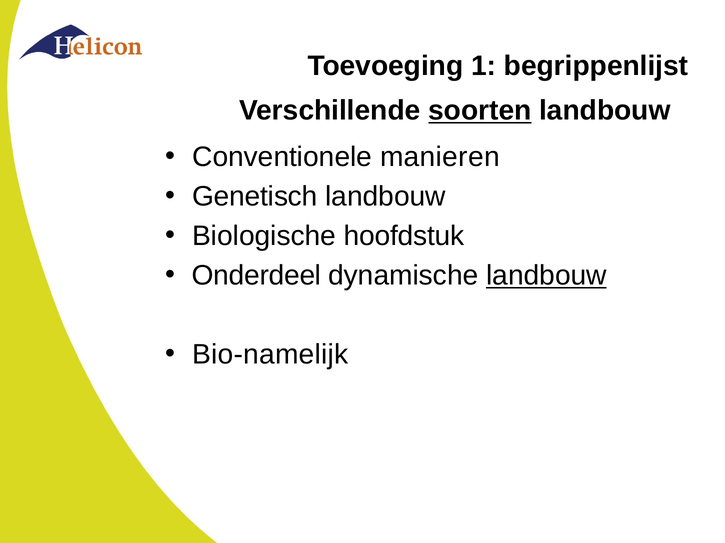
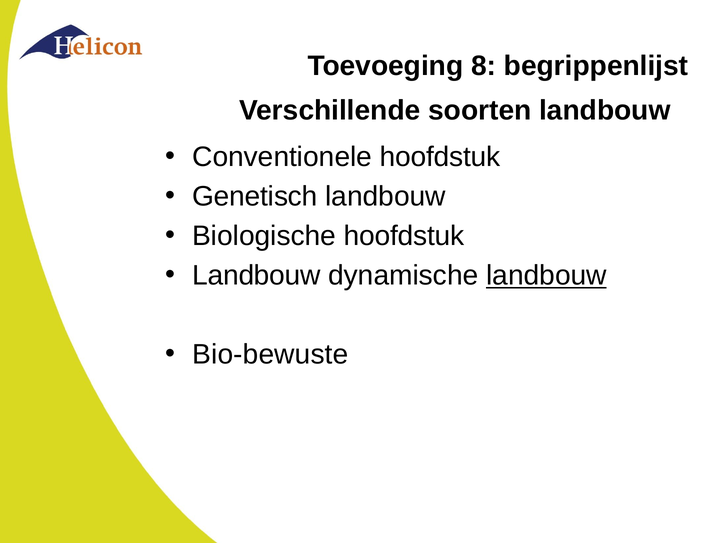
1: 1 -> 8
soorten underline: present -> none
Conventionele manieren: manieren -> hoofdstuk
Onderdeel at (256, 276): Onderdeel -> Landbouw
Bio-namelijk: Bio-namelijk -> Bio-bewuste
